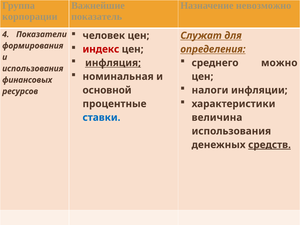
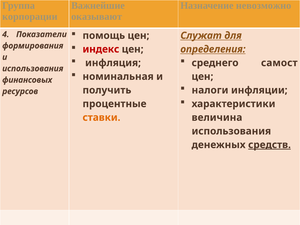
показатель: показатель -> оказывают
человек: человек -> помощь
инфляция underline: present -> none
можно: можно -> самост
основной: основной -> получить
ставки colour: blue -> orange
